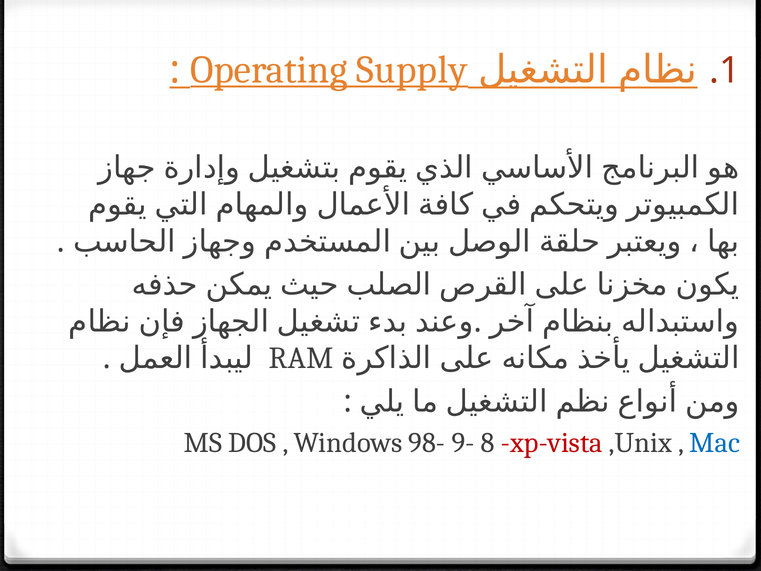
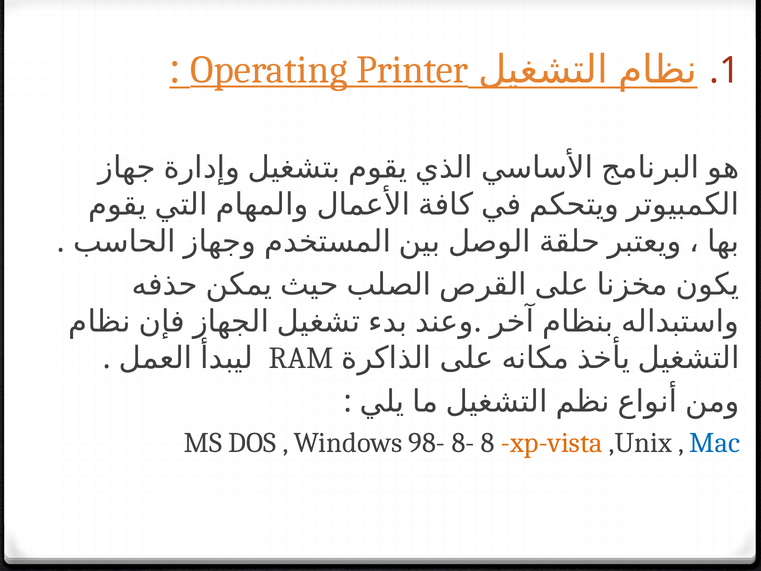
Supply: Supply -> Printer
9-: 9- -> 8-
xp-vista colour: red -> orange
